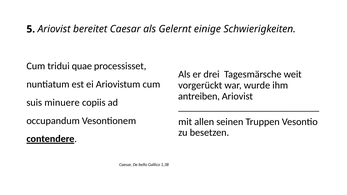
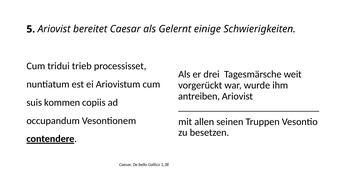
quae: quae -> trieb
minuere: minuere -> kommen
